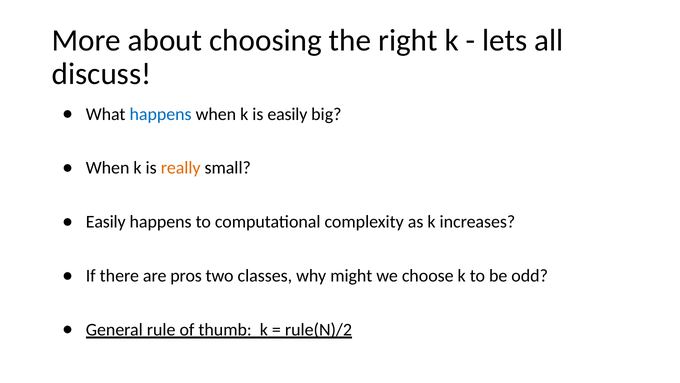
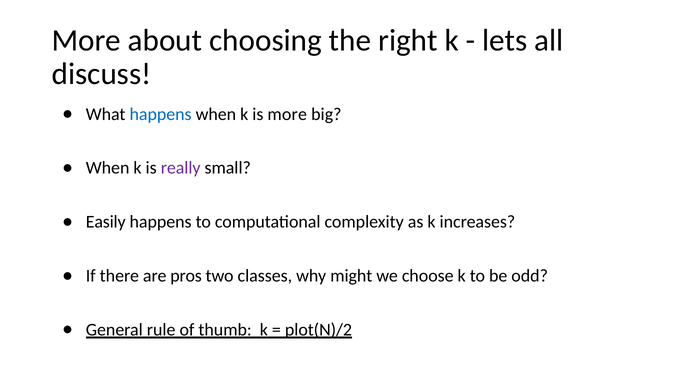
is easily: easily -> more
really colour: orange -> purple
rule(N)/2: rule(N)/2 -> plot(N)/2
